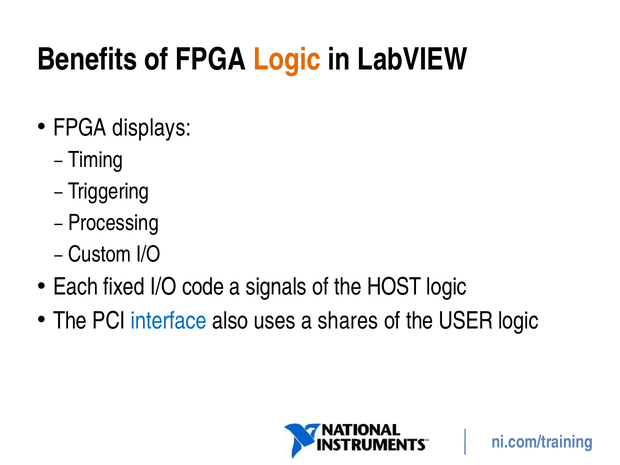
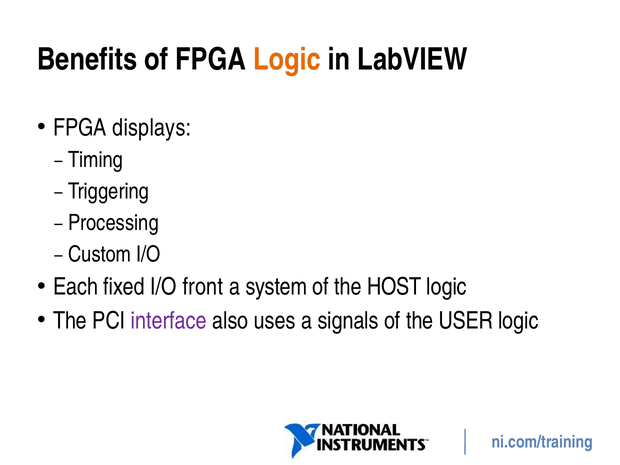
code: code -> front
signals: signals -> system
interface colour: blue -> purple
shares: shares -> signals
